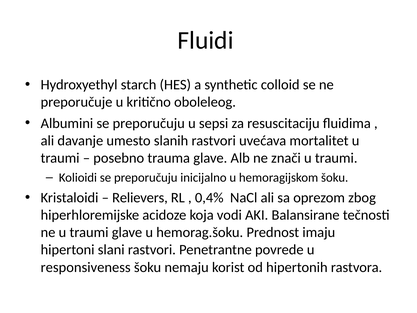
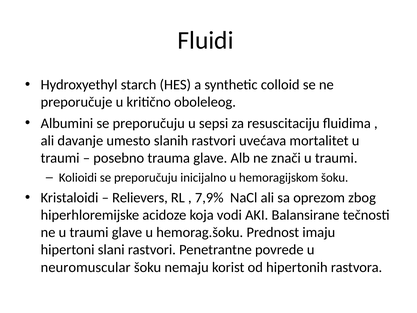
0,4%: 0,4% -> 7,9%
responsiveness: responsiveness -> neuromuscular
